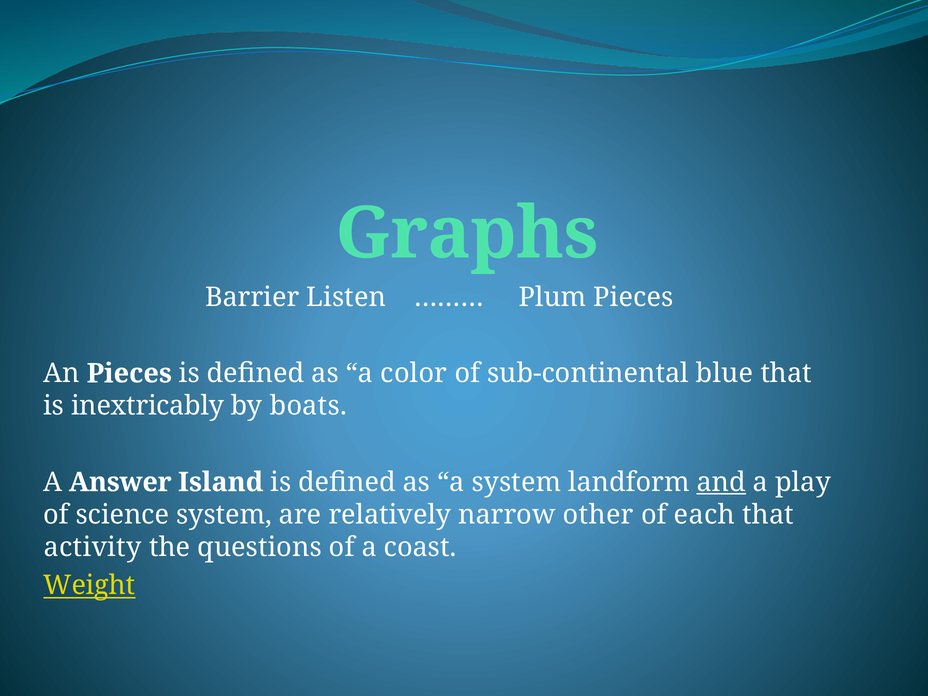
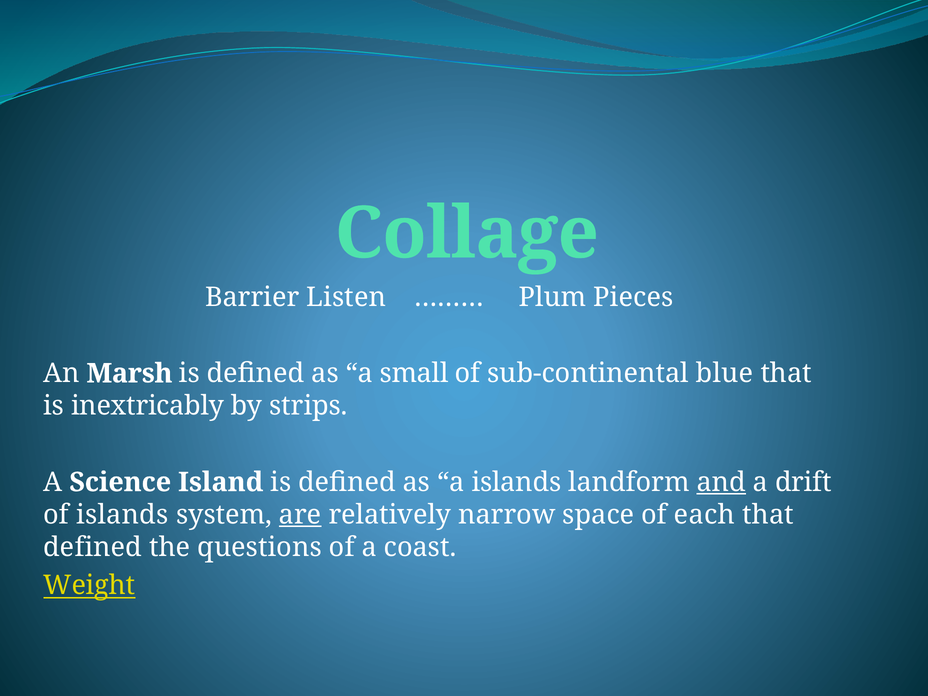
Graphs: Graphs -> Collage
An Pieces: Pieces -> Marsh
color: color -> small
boats: boats -> strips
Answer: Answer -> Science
a system: system -> islands
play: play -> drift
of science: science -> islands
are underline: none -> present
other: other -> space
activity at (93, 547): activity -> defined
